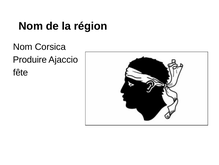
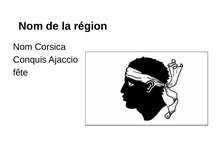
Produire: Produire -> Conquis
